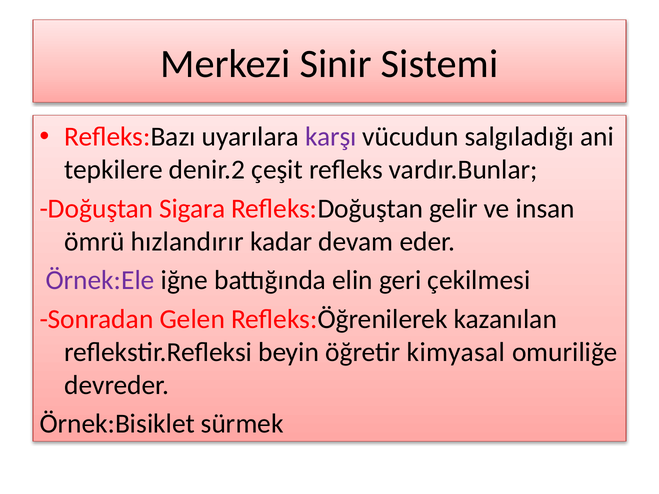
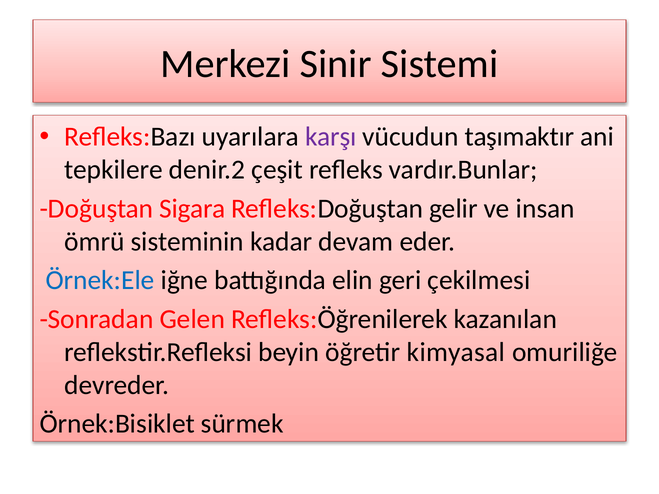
salgıladığı: salgıladığı -> taşımaktır
hızlandırır: hızlandırır -> sisteminin
Örnek:Ele colour: purple -> blue
